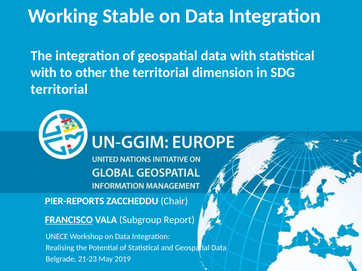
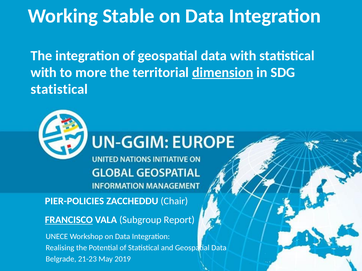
other: other -> more
dimension underline: none -> present
territorial at (59, 89): territorial -> statistical
PIER-REPORTS: PIER-REPORTS -> PIER-POLICIES
